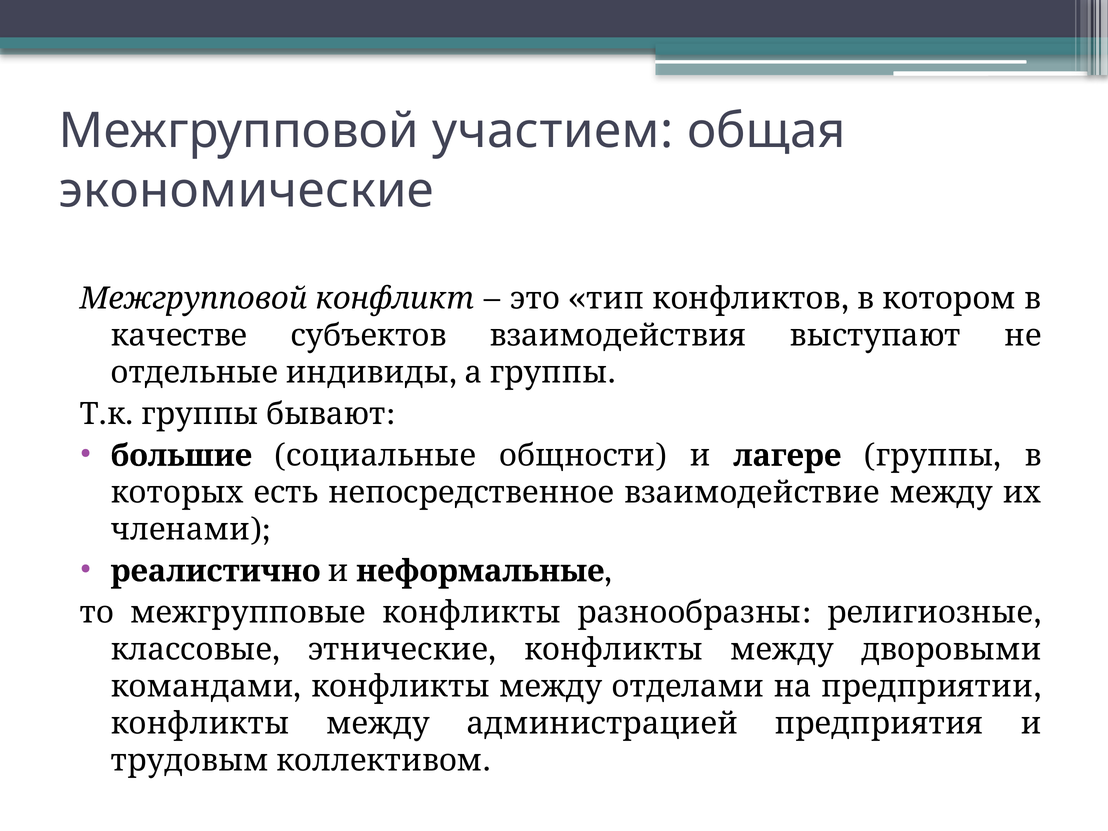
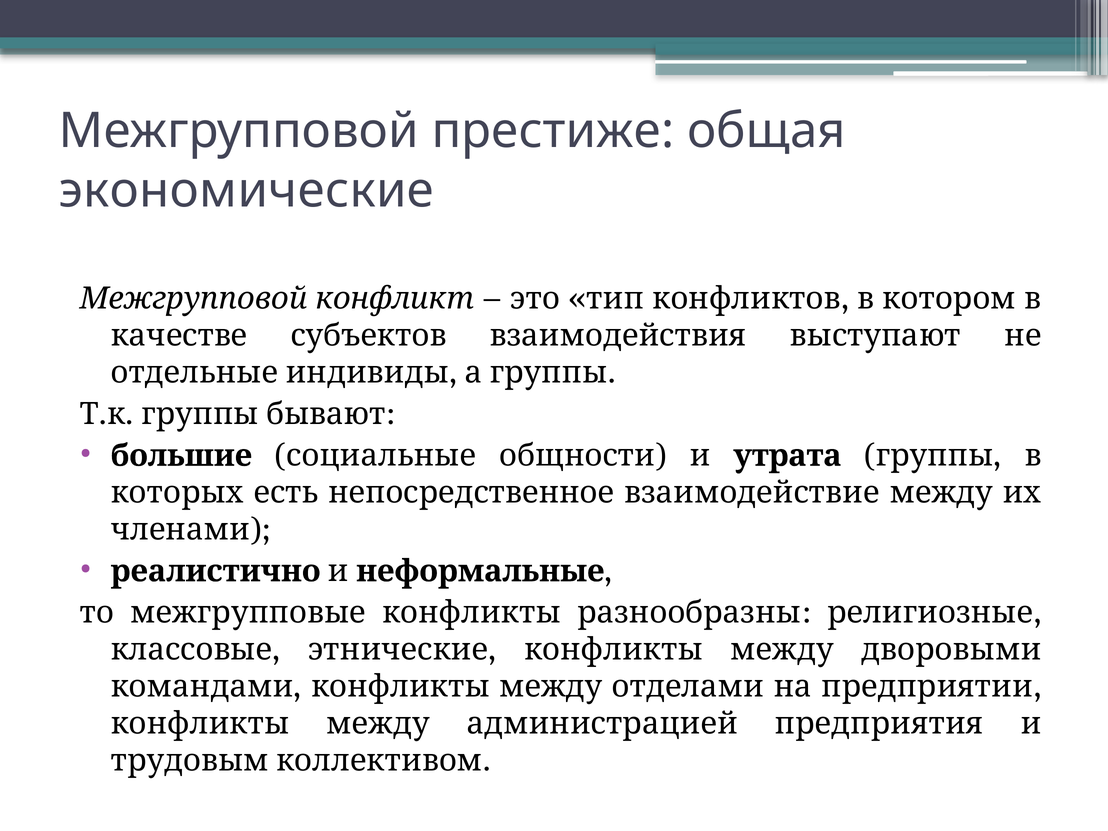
участием: участием -> престиже
лагере: лагере -> утрата
